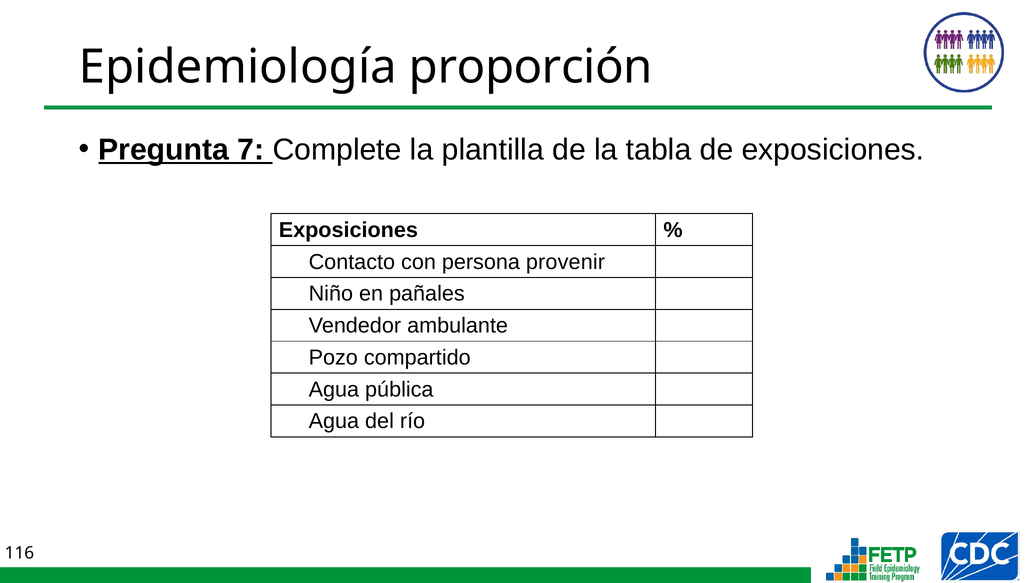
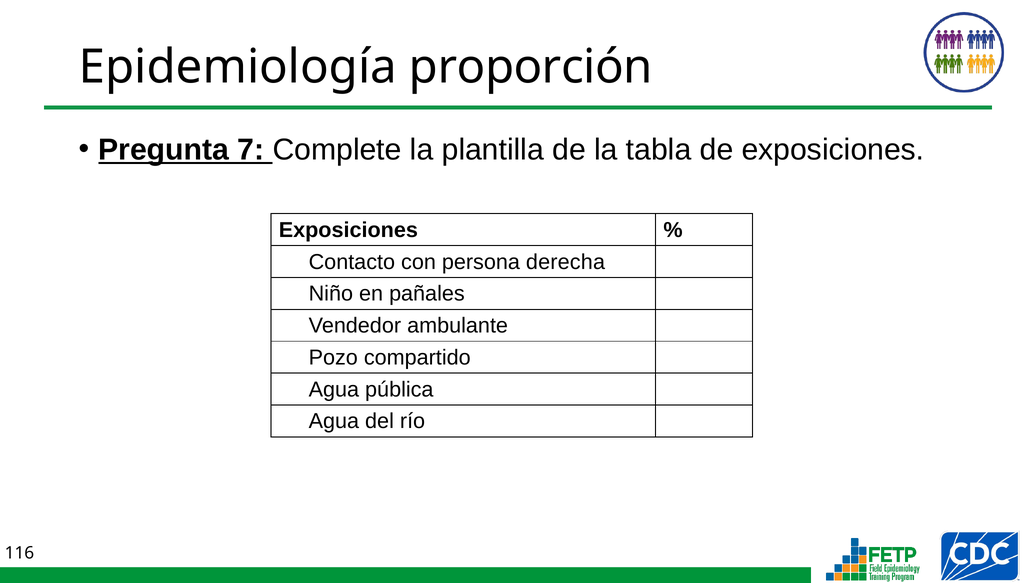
provenir: provenir -> derecha
